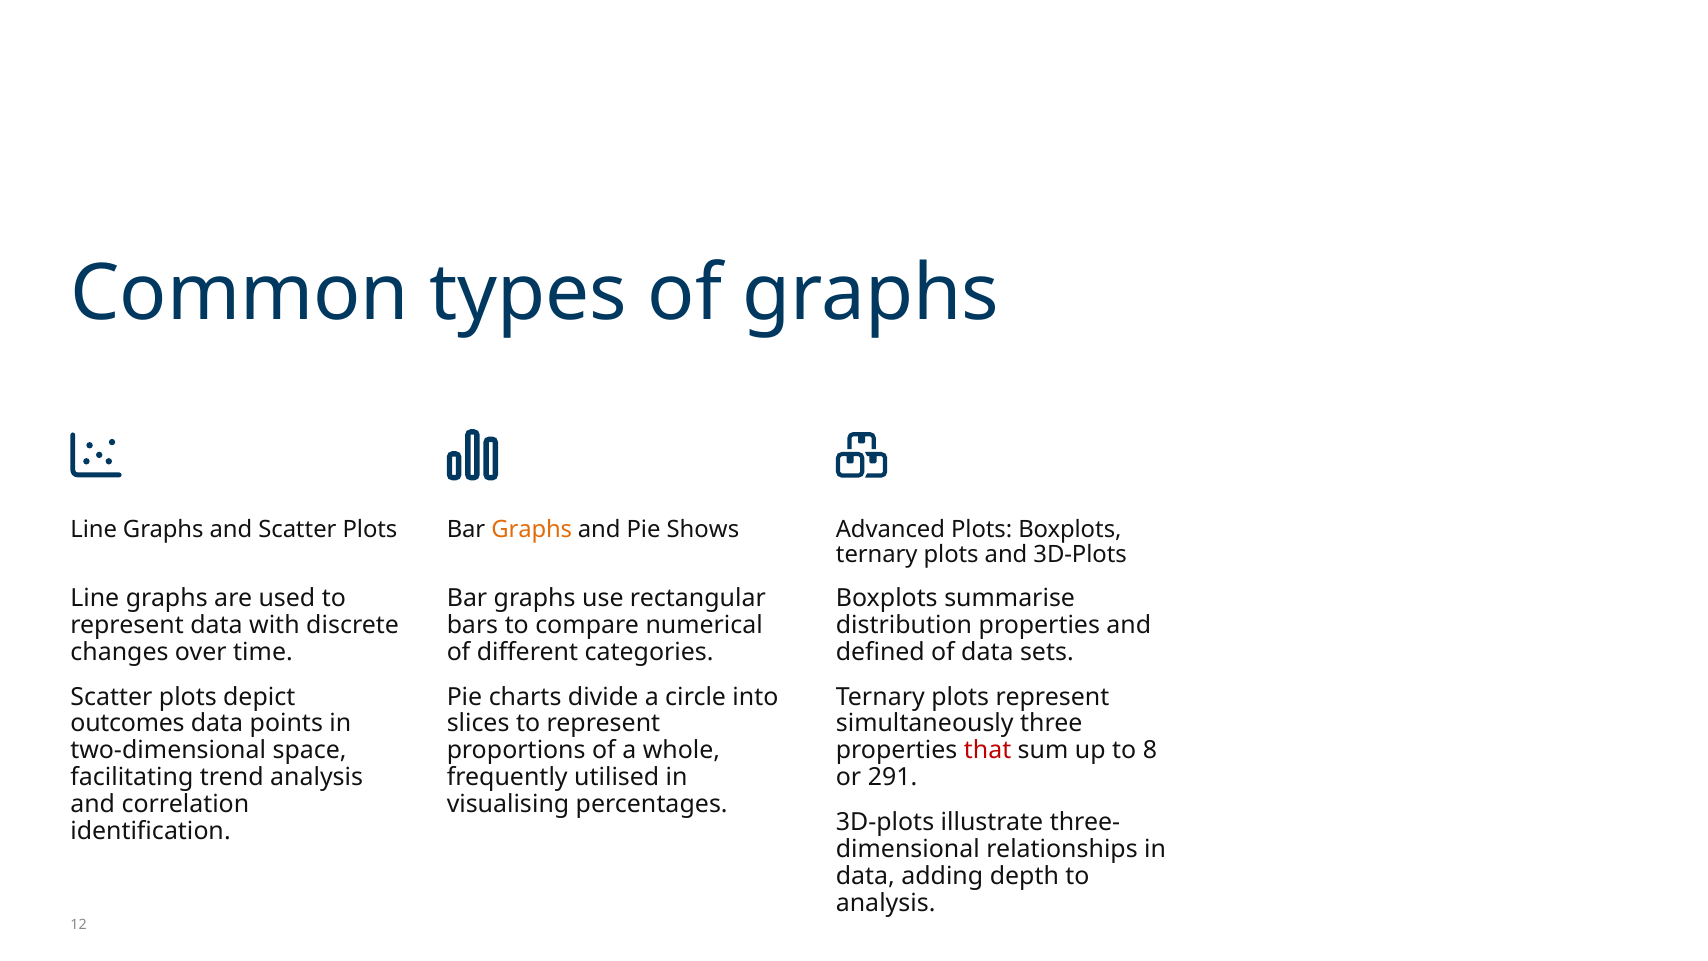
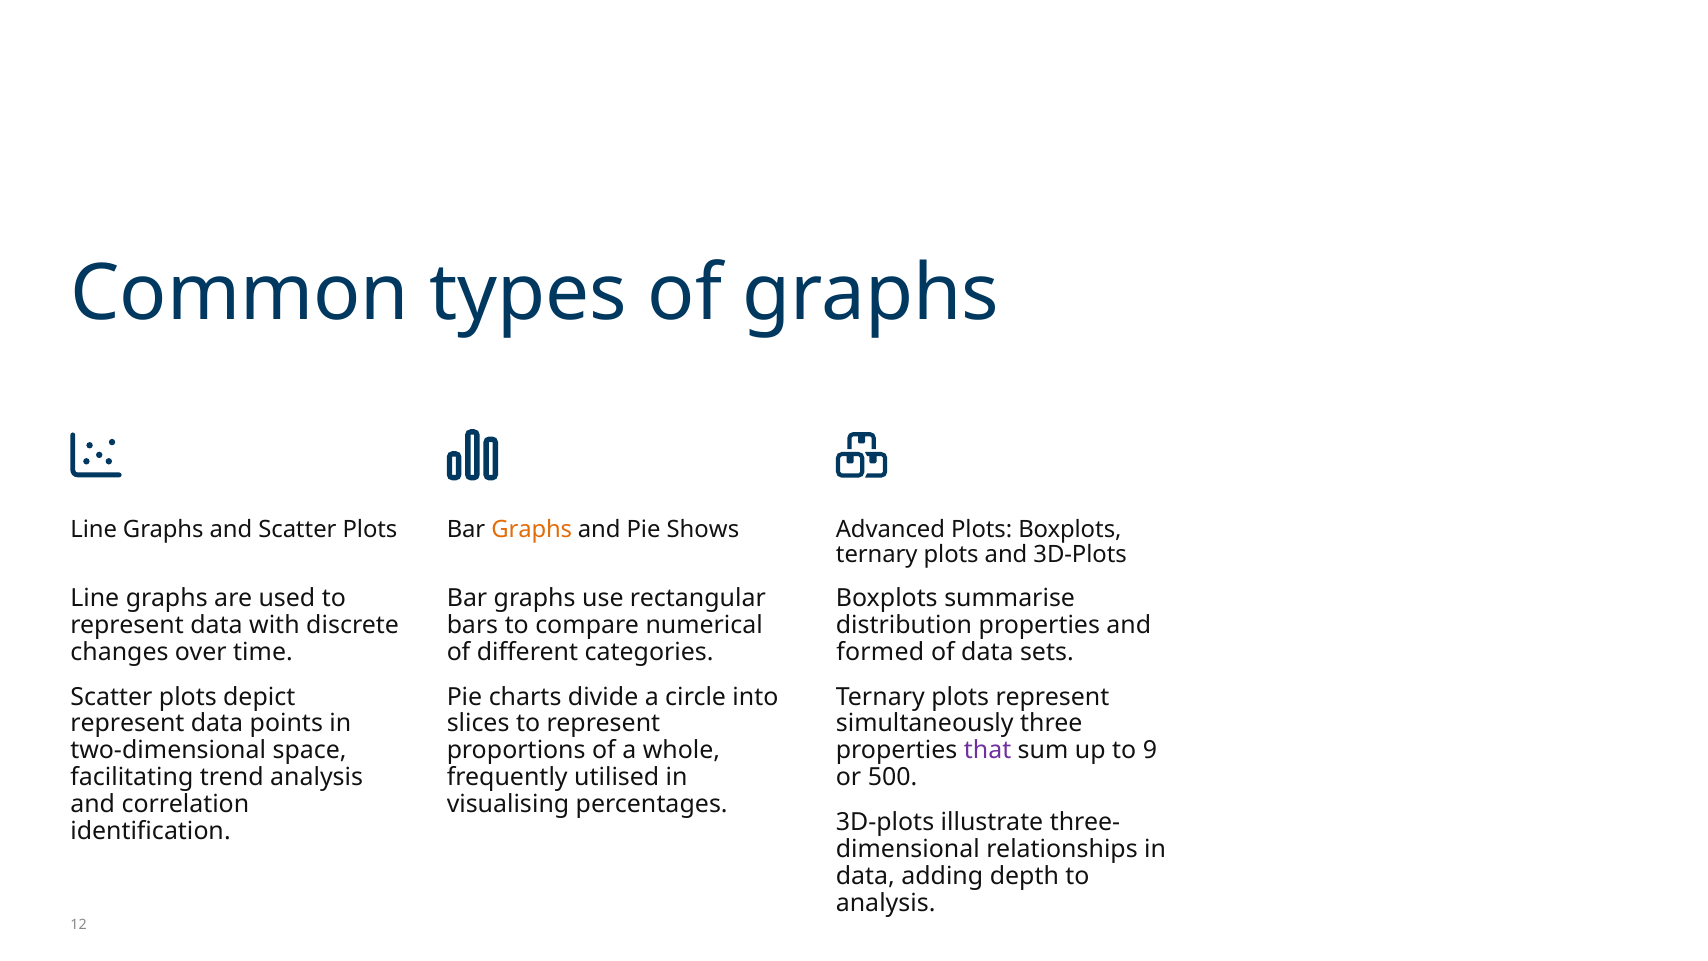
defined: defined -> formed
outcomes at (128, 724): outcomes -> represent
that colour: red -> purple
8: 8 -> 9
291: 291 -> 500
